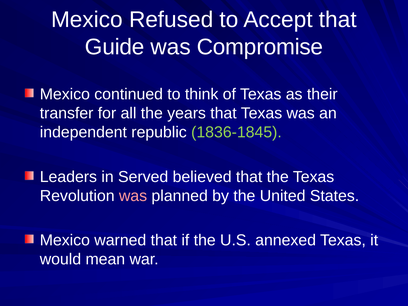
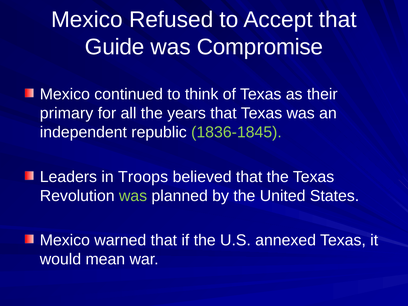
transfer: transfer -> primary
Served: Served -> Troops
was at (133, 196) colour: pink -> light green
